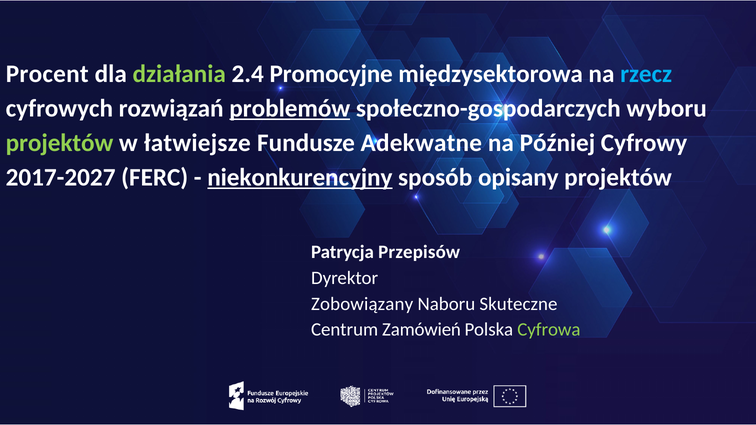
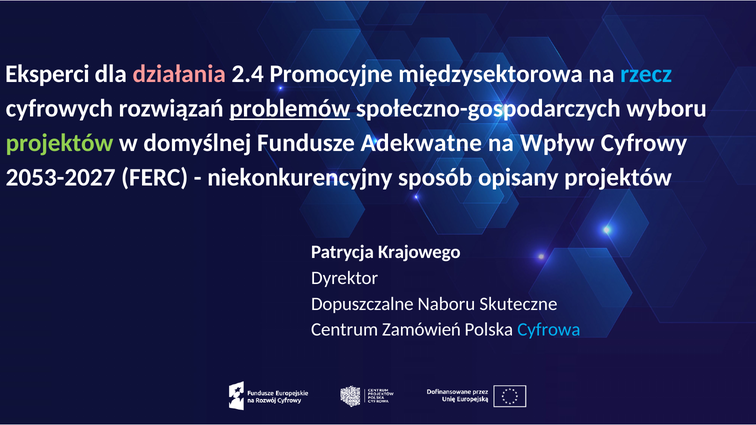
Procent: Procent -> Eksperci
działania colour: light green -> pink
łatwiejsze: łatwiejsze -> domyślnej
Później: Później -> Wpływ
2017-2027: 2017-2027 -> 2053-2027
niekonkurencyjny underline: present -> none
Przepisów: Przepisów -> Krajowego
Zobowiązany: Zobowiązany -> Dopuszczalne
Cyfrowa colour: light green -> light blue
